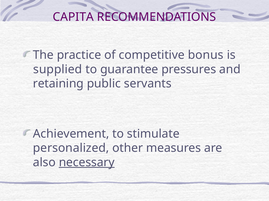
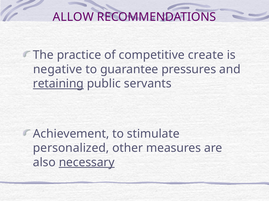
CAPITA: CAPITA -> ALLOW
bonus: bonus -> create
supplied: supplied -> negative
retaining underline: none -> present
